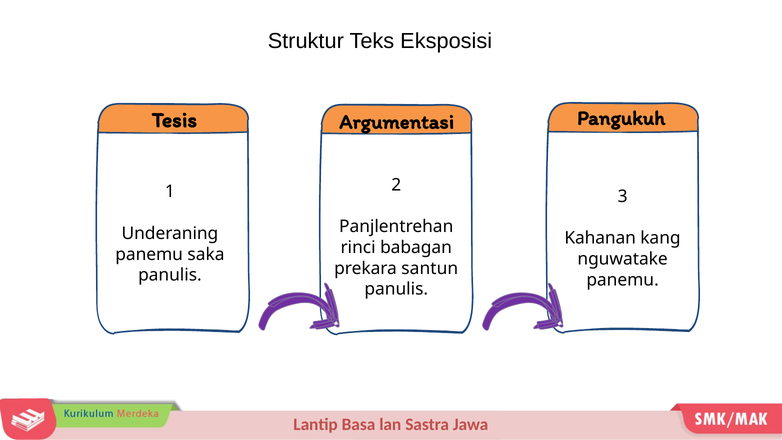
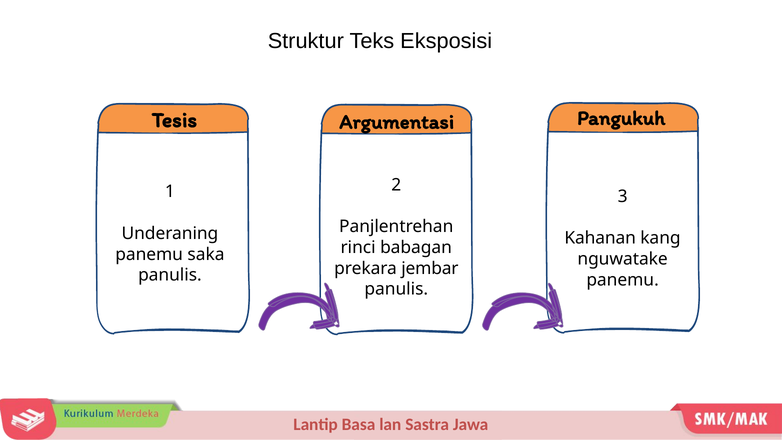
santun: santun -> jembar
